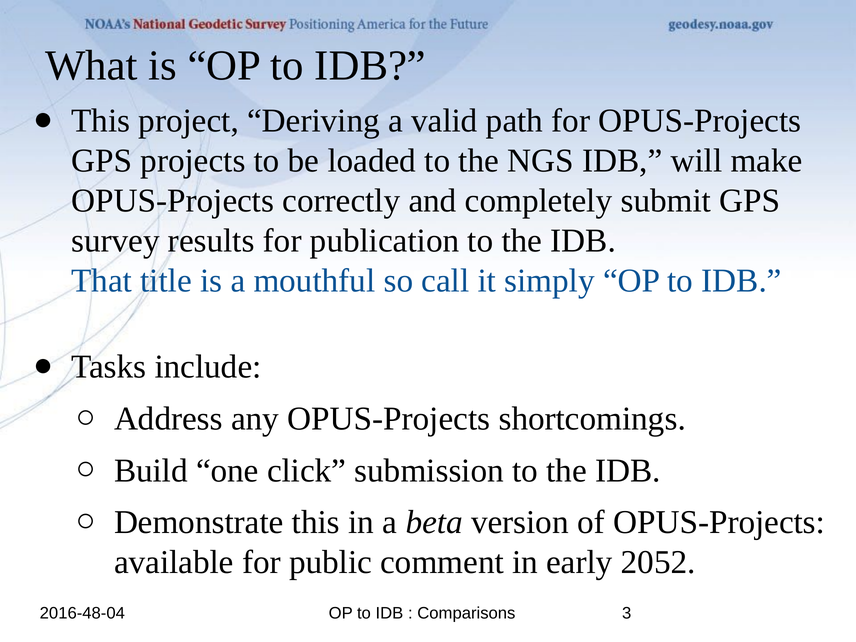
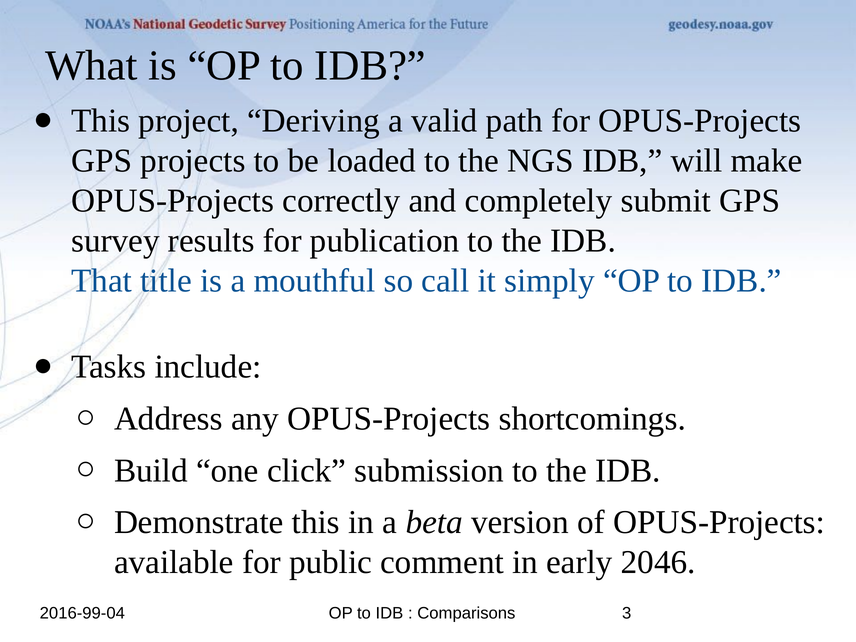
2052: 2052 -> 2046
2016-48-04: 2016-48-04 -> 2016-99-04
